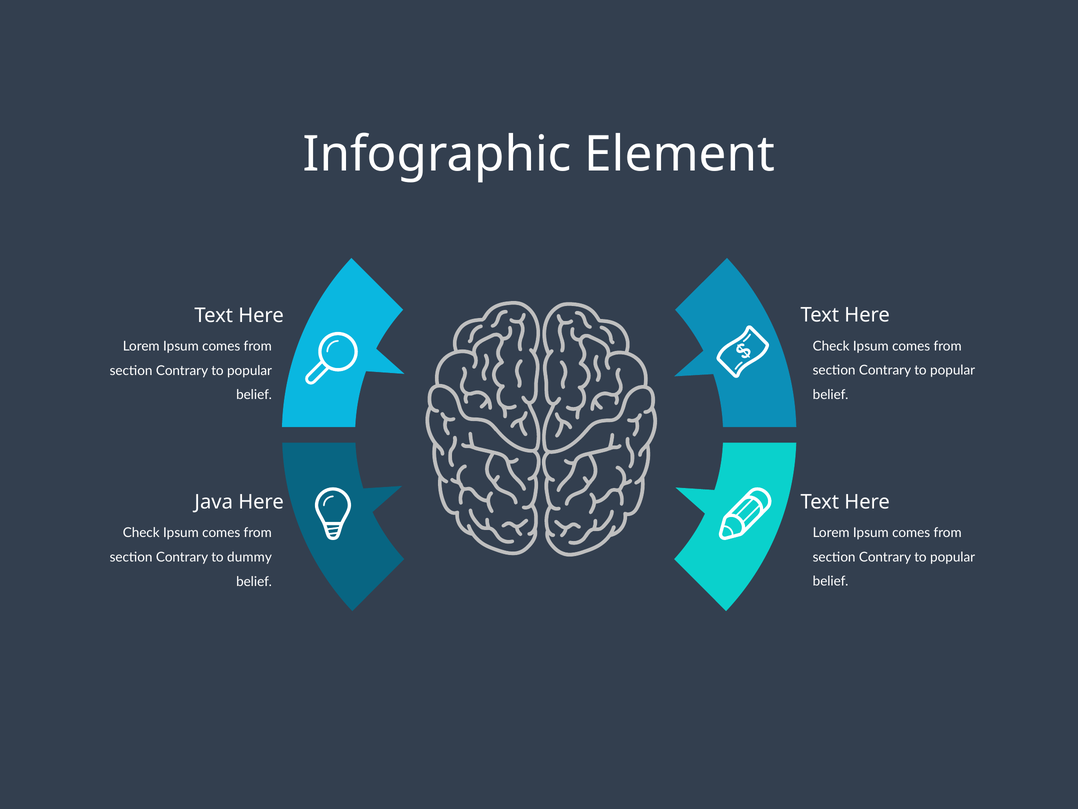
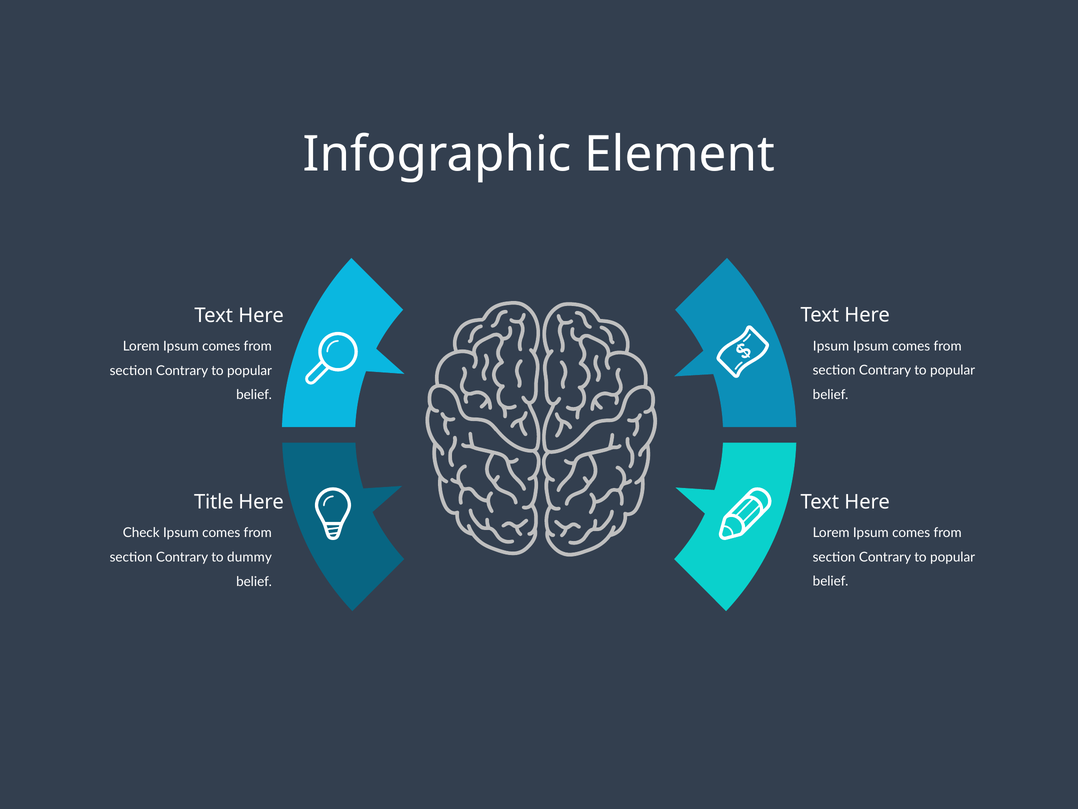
Check at (831, 346): Check -> Ipsum
Java: Java -> Title
